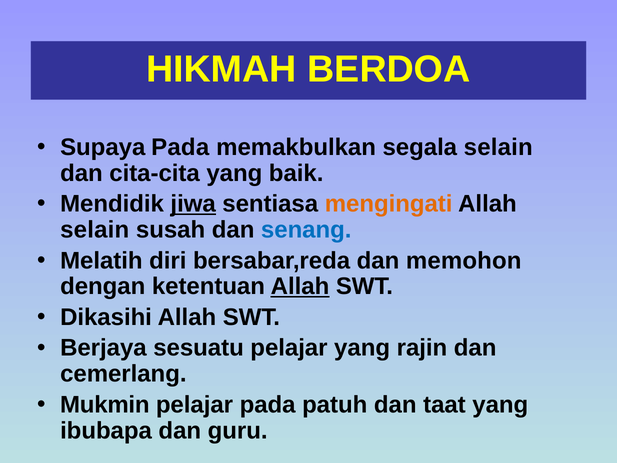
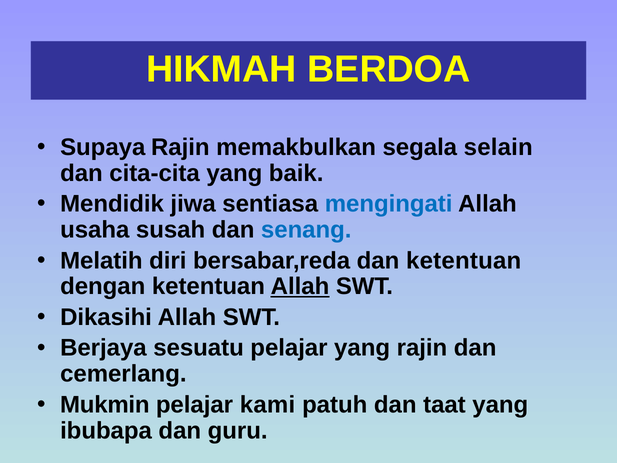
Supaya Pada: Pada -> Rajin
jiwa underline: present -> none
mengingati colour: orange -> blue
selain at (95, 230): selain -> usaha
dan memohon: memohon -> ketentuan
pelajar pada: pada -> kami
